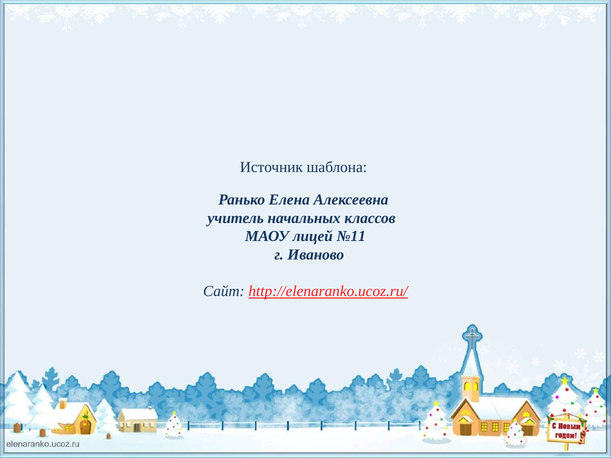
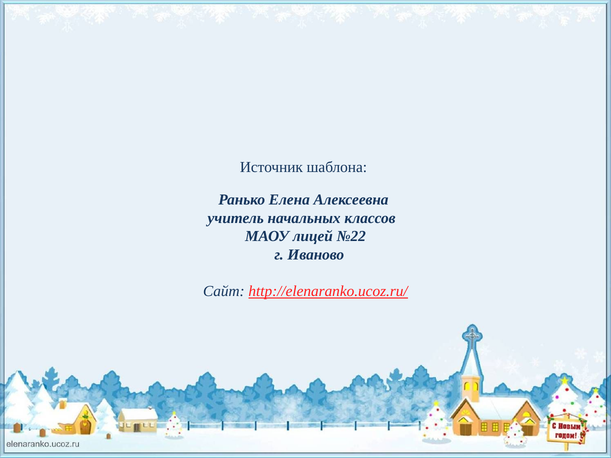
№11: №11 -> №22
